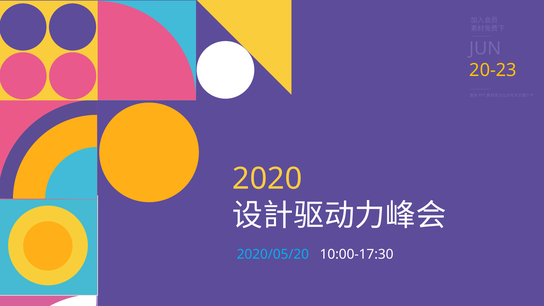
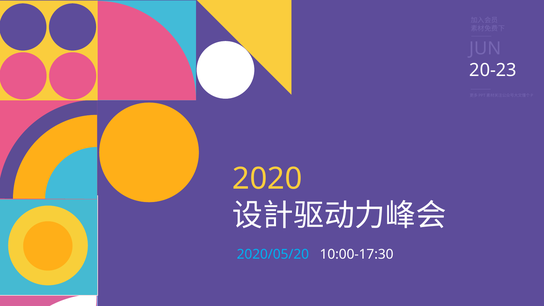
20-23 colour: yellow -> white
